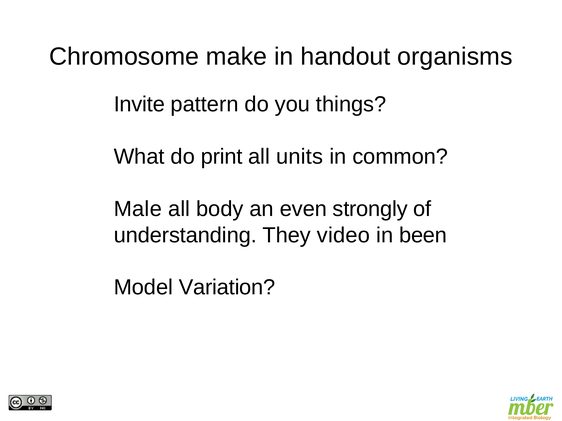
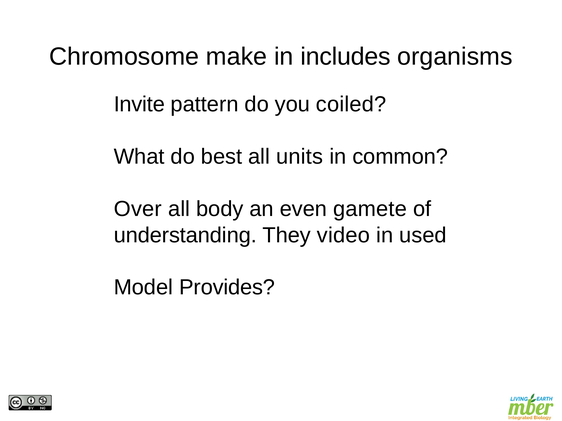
handout: handout -> includes
things: things -> coiled
print: print -> best
Male: Male -> Over
strongly: strongly -> gamete
been: been -> used
Variation: Variation -> Provides
